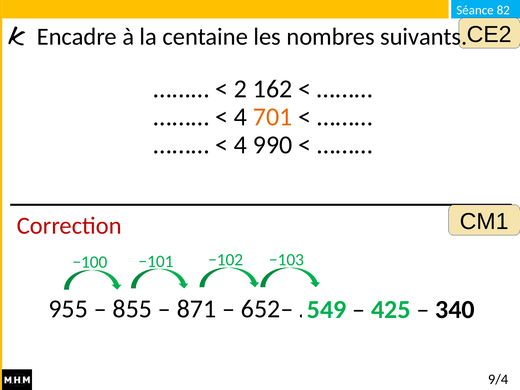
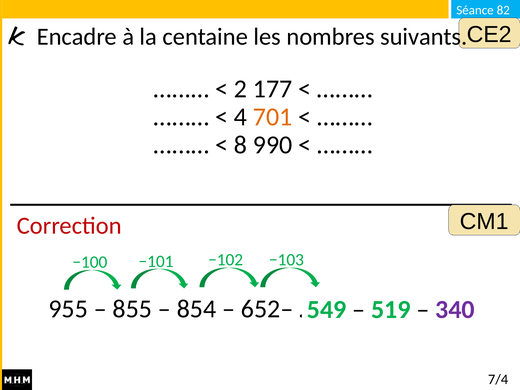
162: 162 -> 177
4 at (240, 145): 4 -> 8
871: 871 -> 854
425: 425 -> 519
340 colour: black -> purple
9/4: 9/4 -> 7/4
